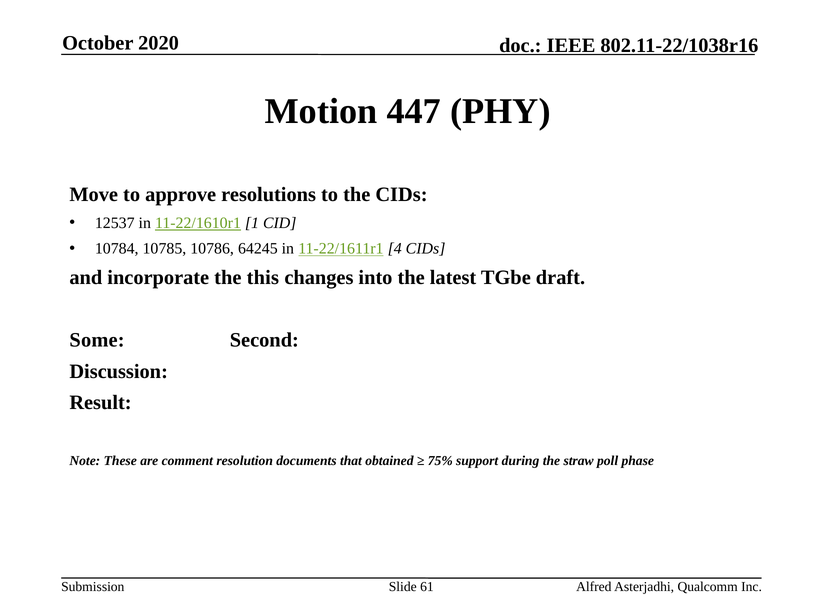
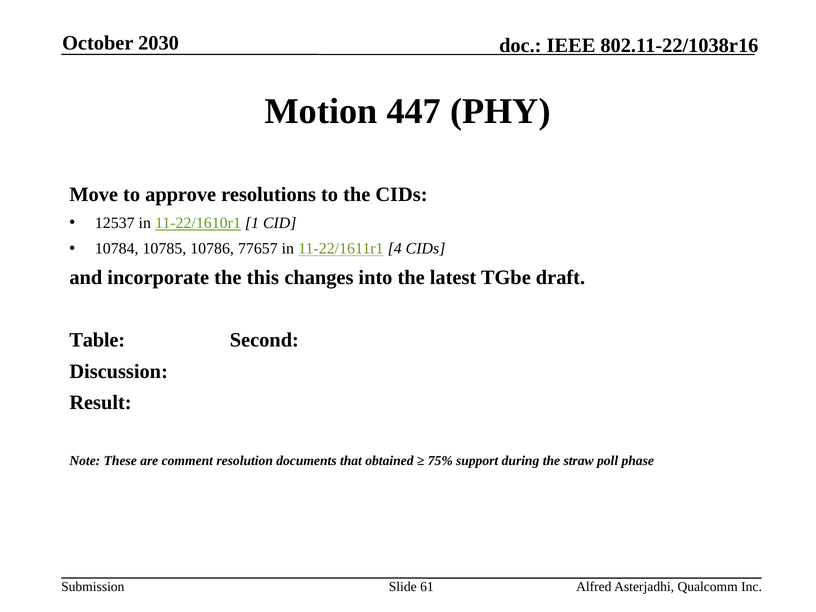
2020: 2020 -> 2030
64245: 64245 -> 77657
Some: Some -> Table
